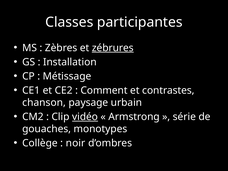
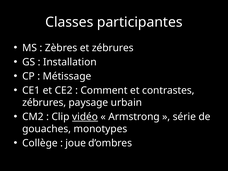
zébrures at (113, 48) underline: present -> none
chanson at (44, 103): chanson -> zébrures
noir: noir -> joue
